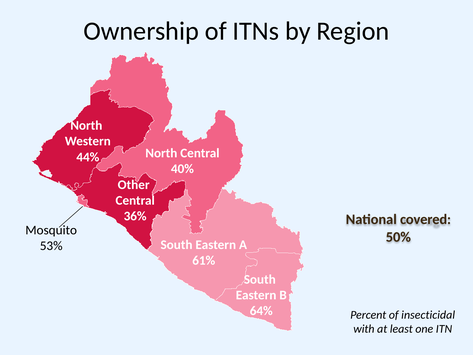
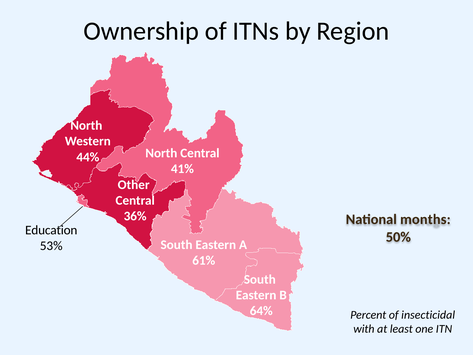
40%: 40% -> 41%
covered: covered -> months
Mosquito: Mosquito -> Education
